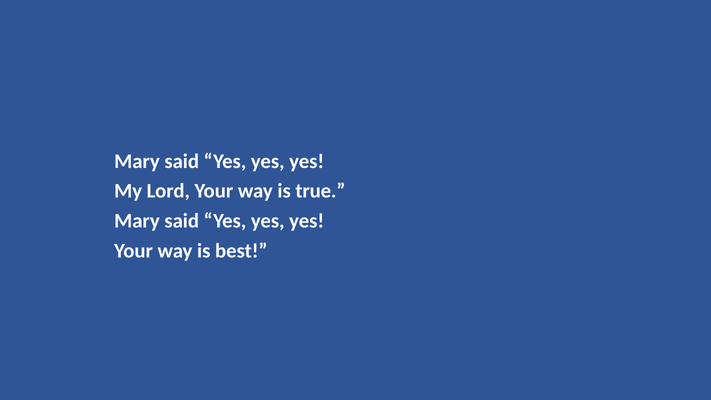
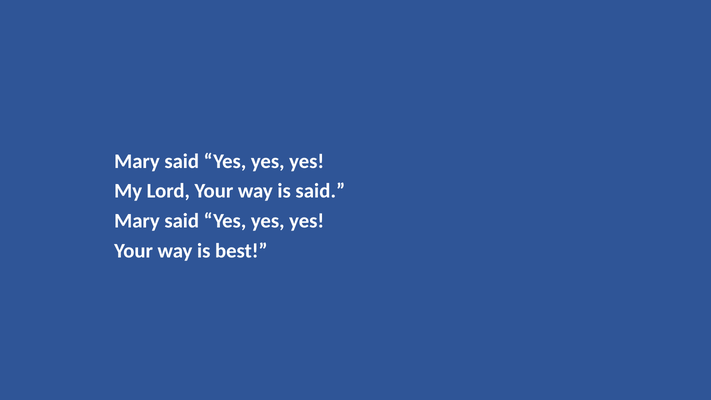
is true: true -> said
